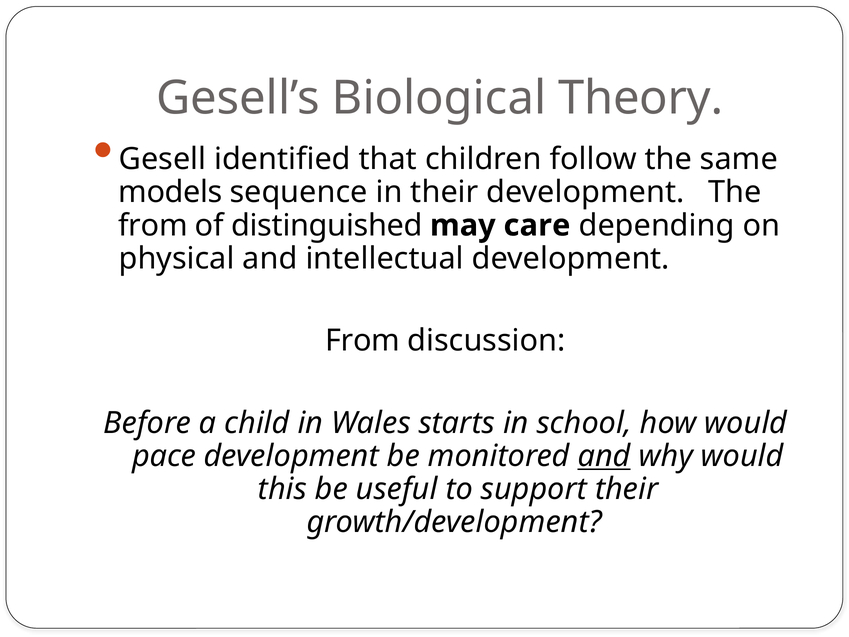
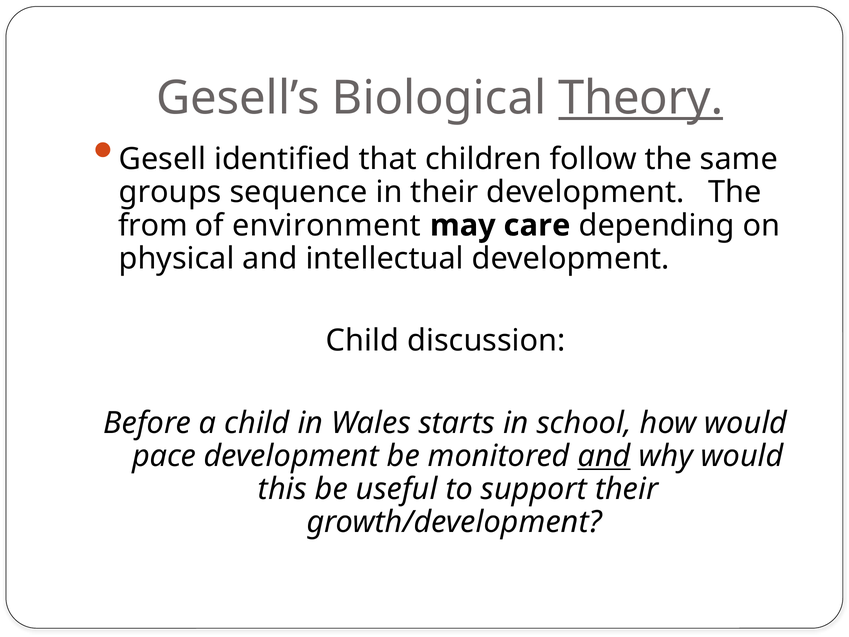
Theory underline: none -> present
models: models -> groups
distinguished: distinguished -> environment
From at (363, 341): From -> Child
